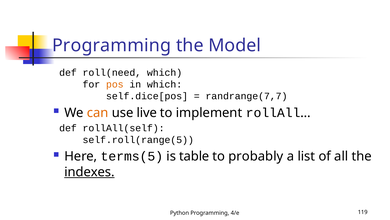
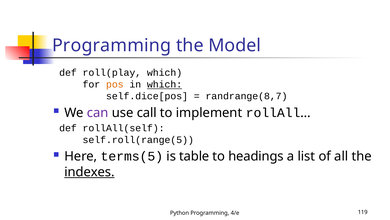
roll(need: roll(need -> roll(play
which at (165, 84) underline: none -> present
randrange(7,7: randrange(7,7 -> randrange(8,7
can colour: orange -> purple
live: live -> call
probably: probably -> headings
